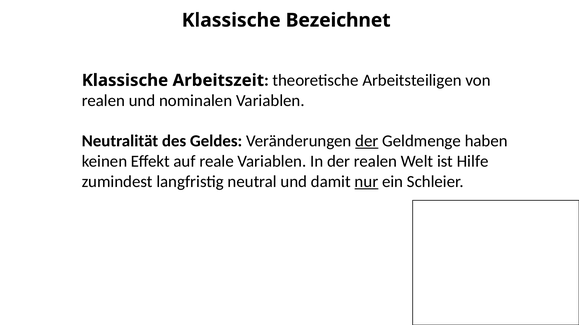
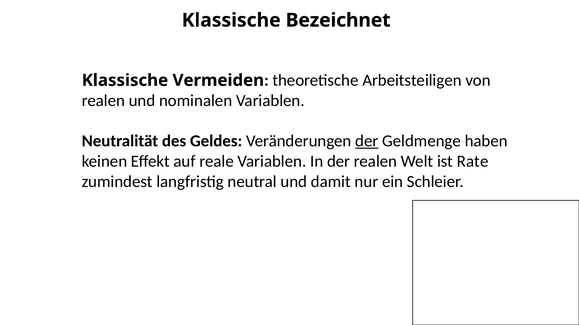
Arbeitszeit: Arbeitszeit -> Vermeiden
Hilfe: Hilfe -> Rate
nur underline: present -> none
